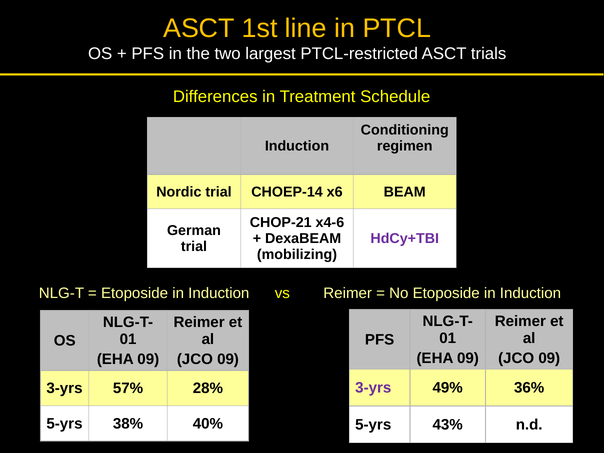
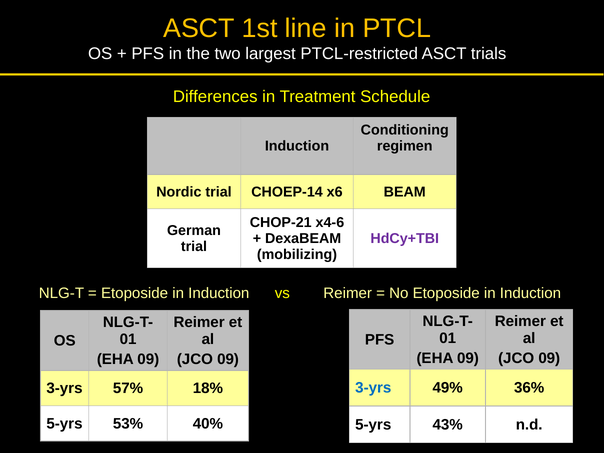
3-yrs at (373, 388) colour: purple -> blue
28%: 28% -> 18%
38%: 38% -> 53%
